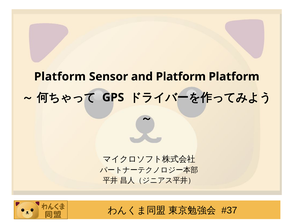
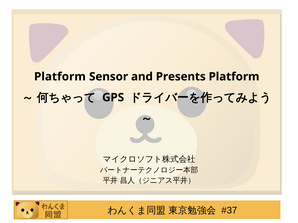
and Platform: Platform -> Presents
